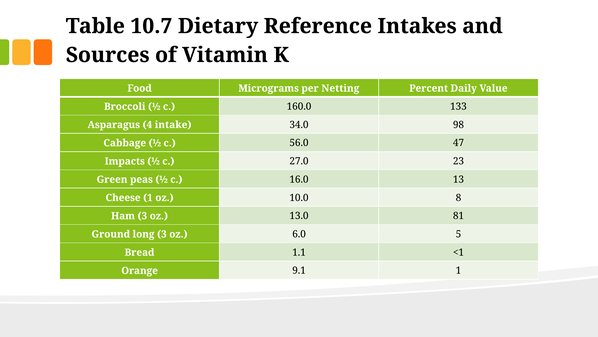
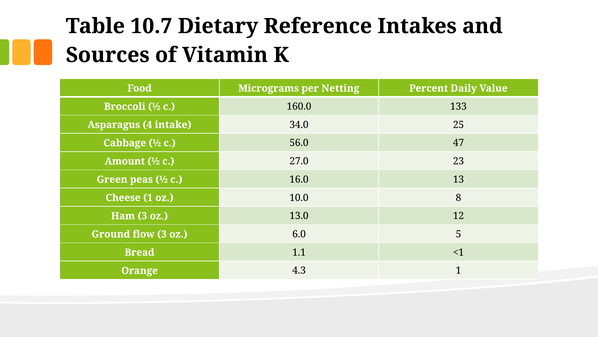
98: 98 -> 25
Impacts: Impacts -> Amount
81: 81 -> 12
long: long -> flow
9.1: 9.1 -> 4.3
